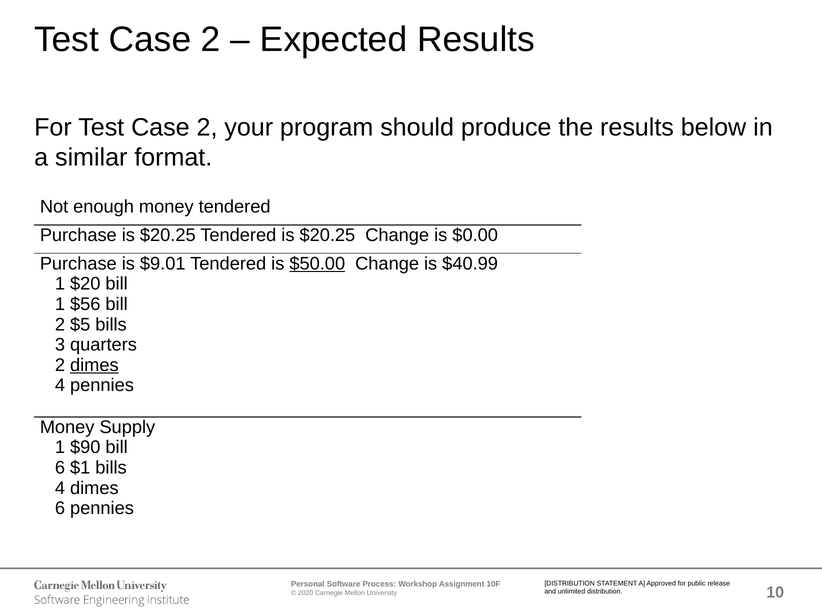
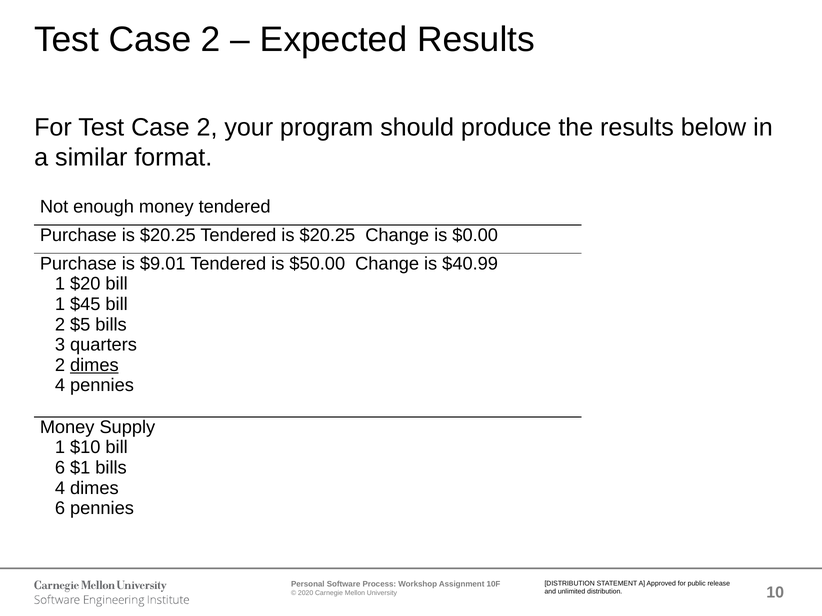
$50.00 underline: present -> none
$56: $56 -> $45
$90: $90 -> $10
